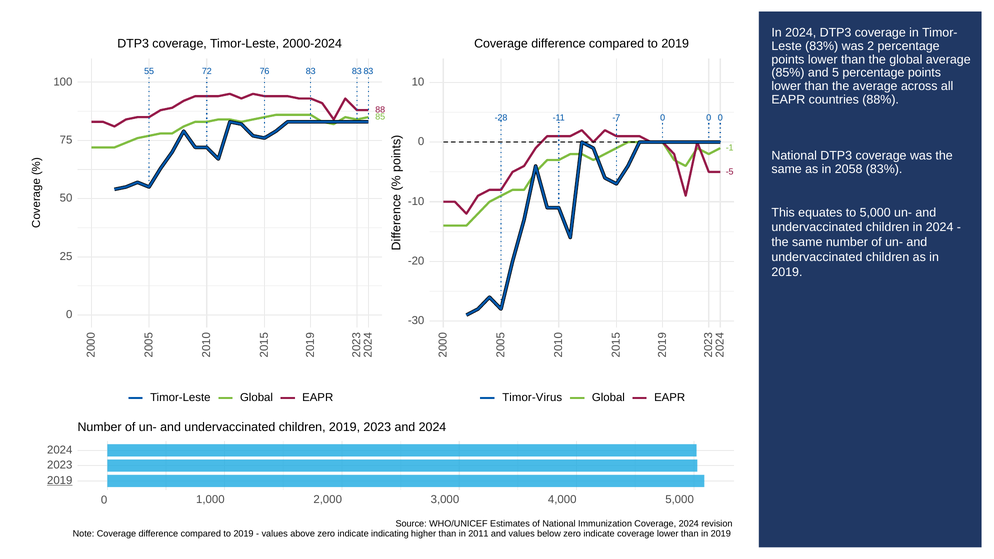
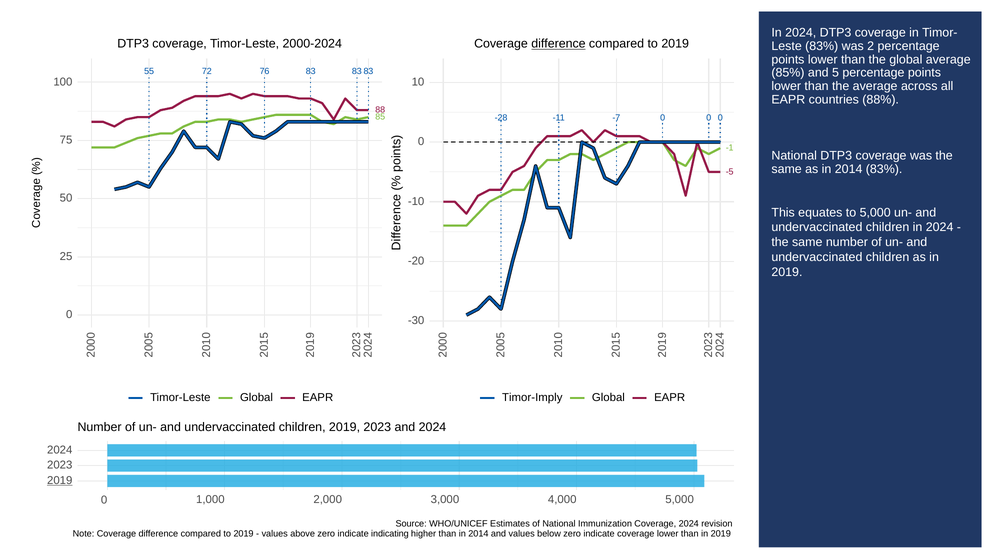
difference at (558, 44) underline: none -> present
as in 2058: 2058 -> 2014
Timor-Virus: Timor-Virus -> Timor-Imply
than in 2011: 2011 -> 2014
